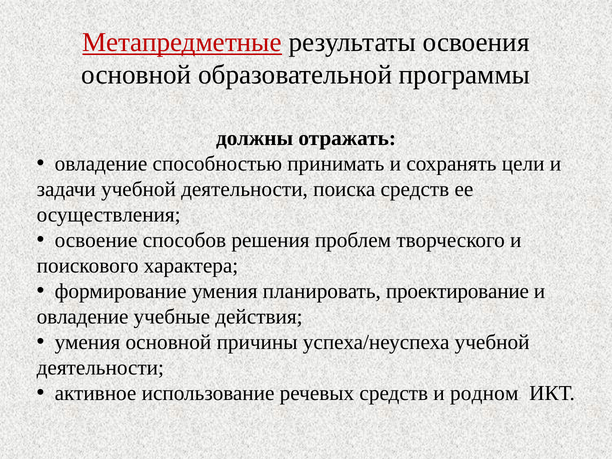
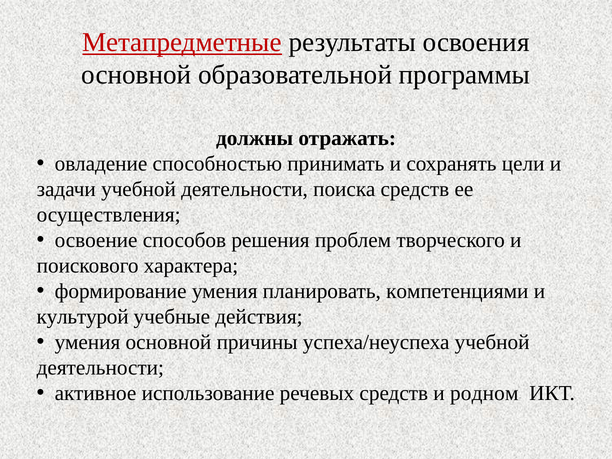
проектирование: проектирование -> компетенциями
овладение at (83, 317): овладение -> культурой
